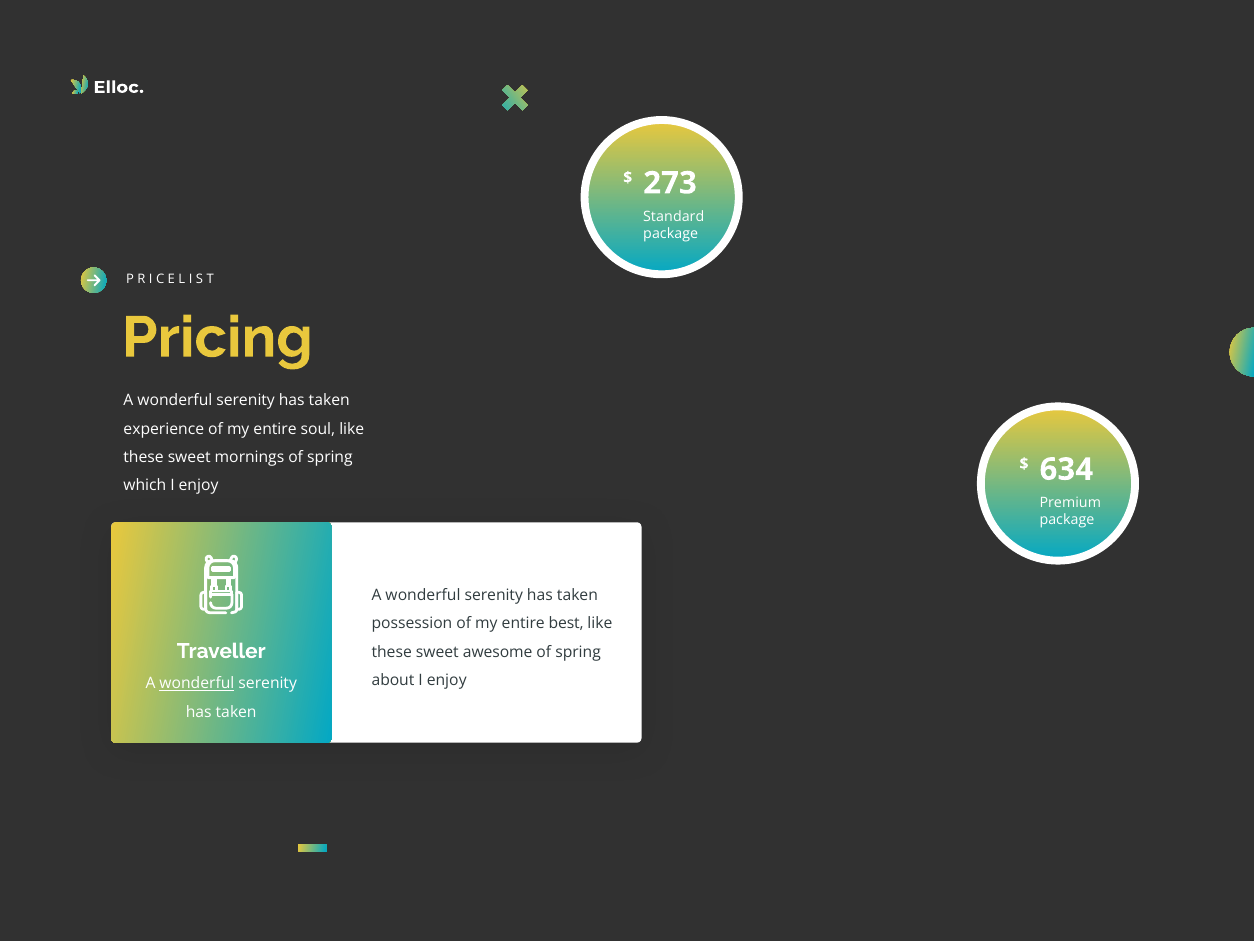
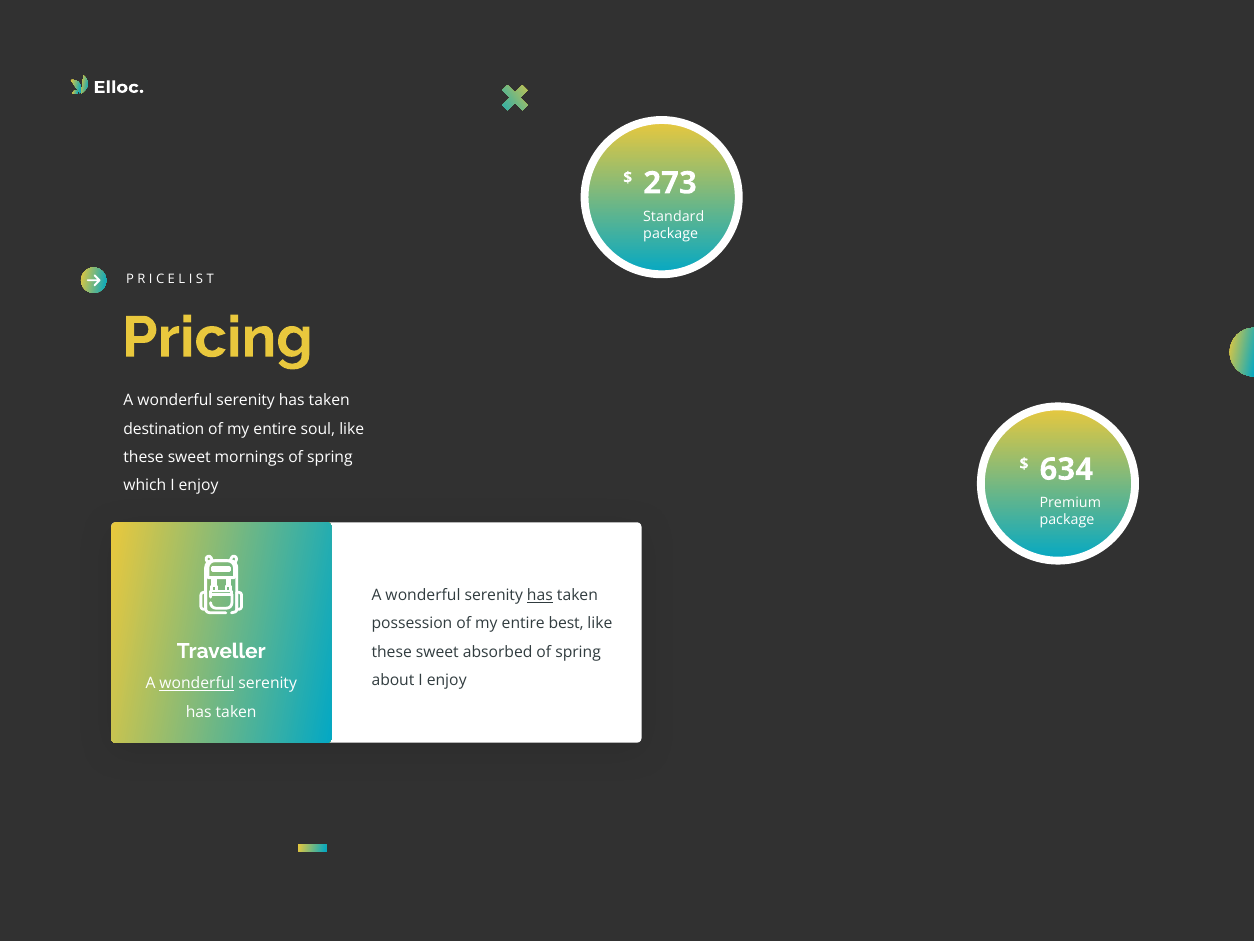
experience: experience -> destination
has at (540, 595) underline: none -> present
awesome: awesome -> absorbed
